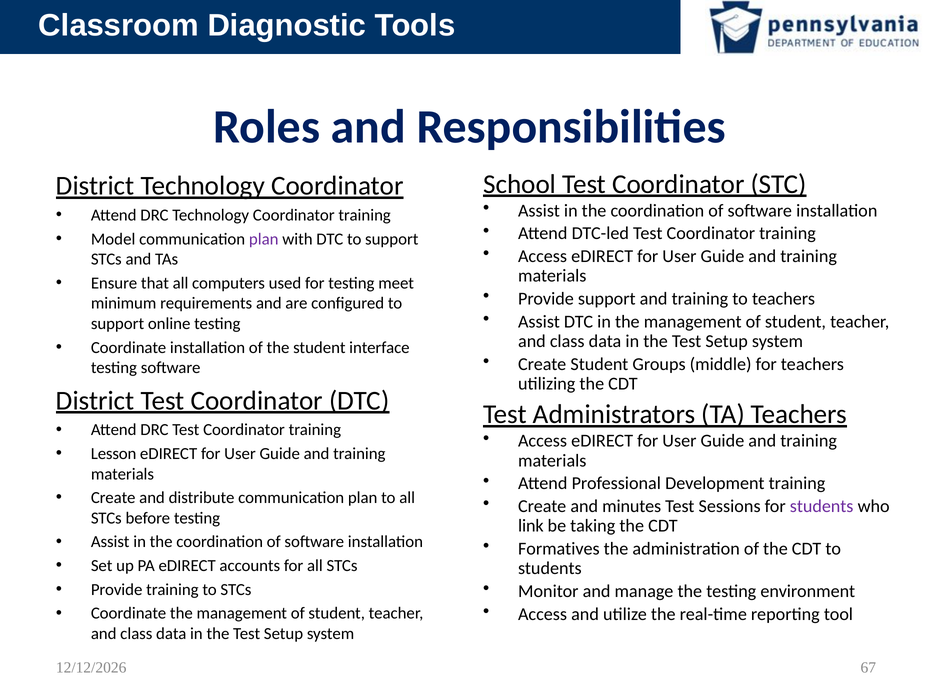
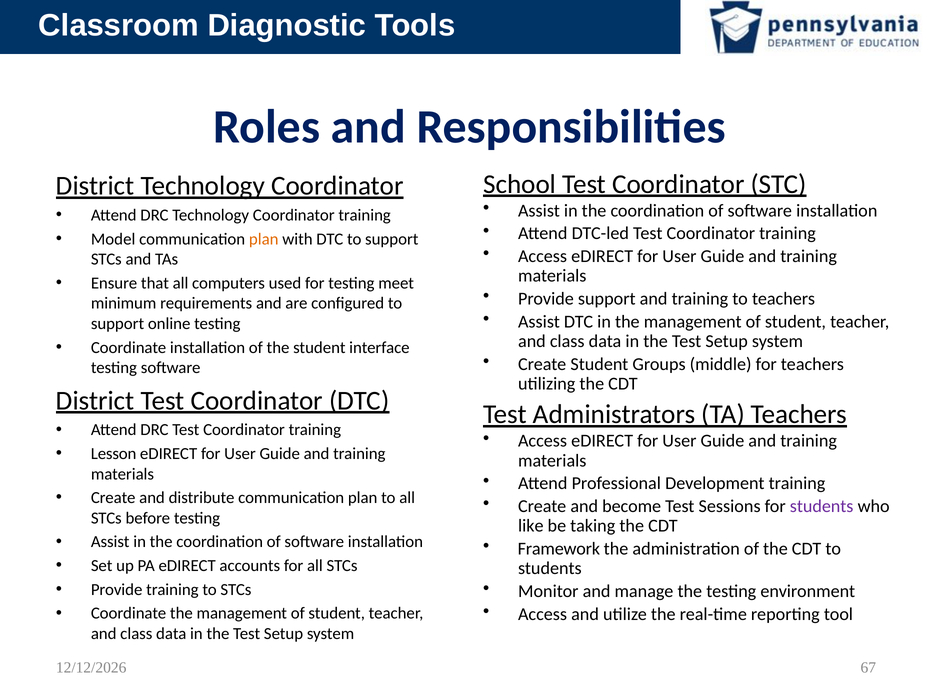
plan at (264, 239) colour: purple -> orange
minutes: minutes -> become
link: link -> like
Formatives: Formatives -> Framework
